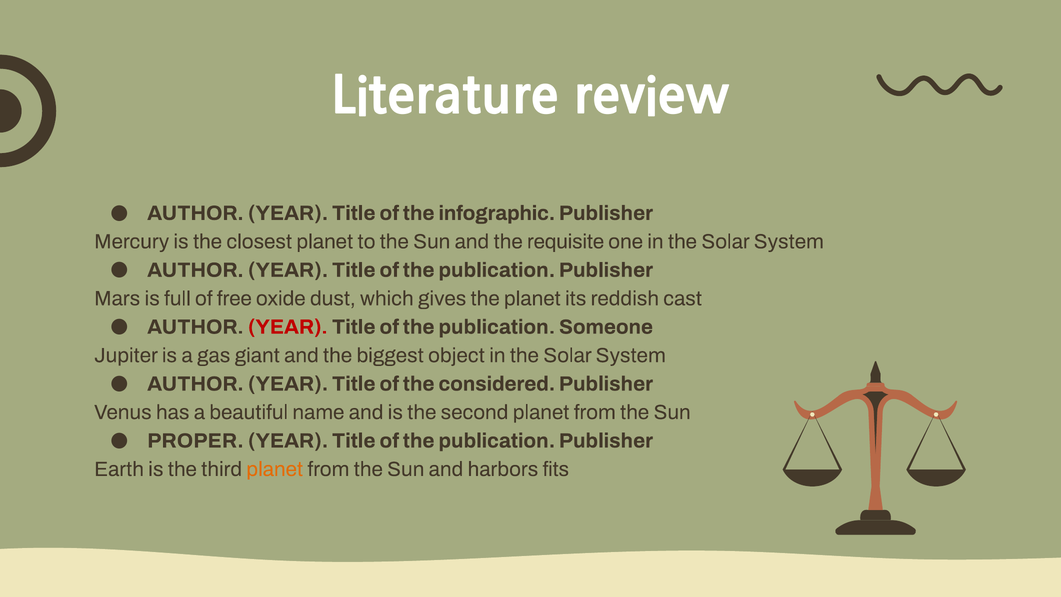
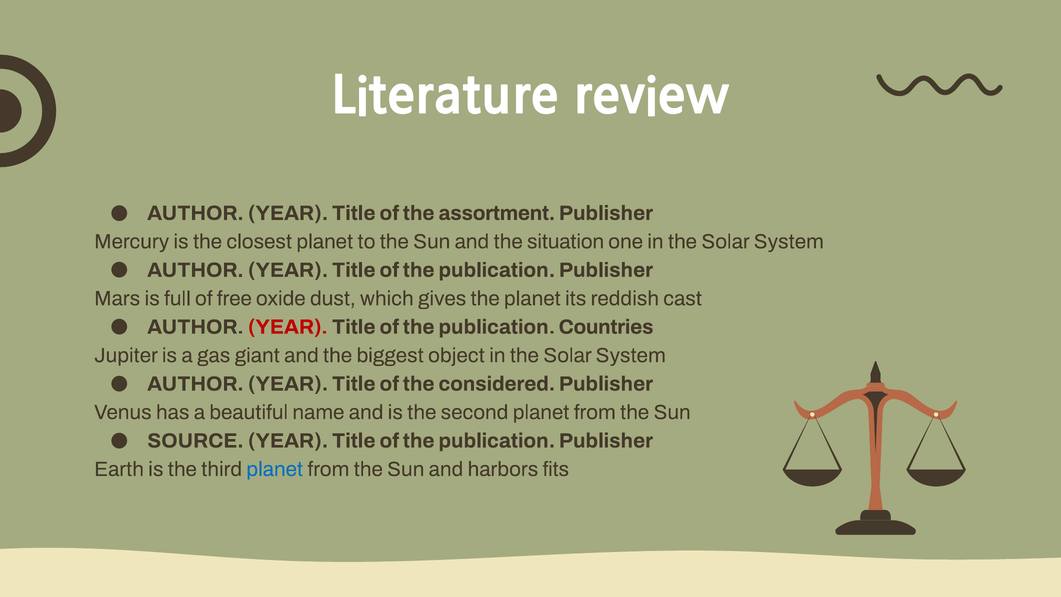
infographic: infographic -> assortment
requisite: requisite -> situation
Someone: Someone -> Countries
PROPER: PROPER -> SOURCE
planet at (275, 469) colour: orange -> blue
